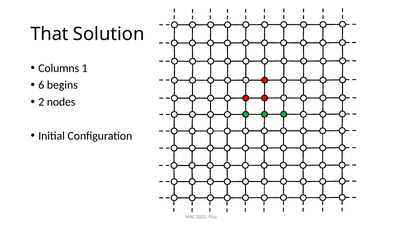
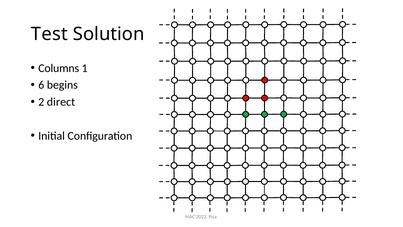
That: That -> Test
nodes: nodes -> direct
